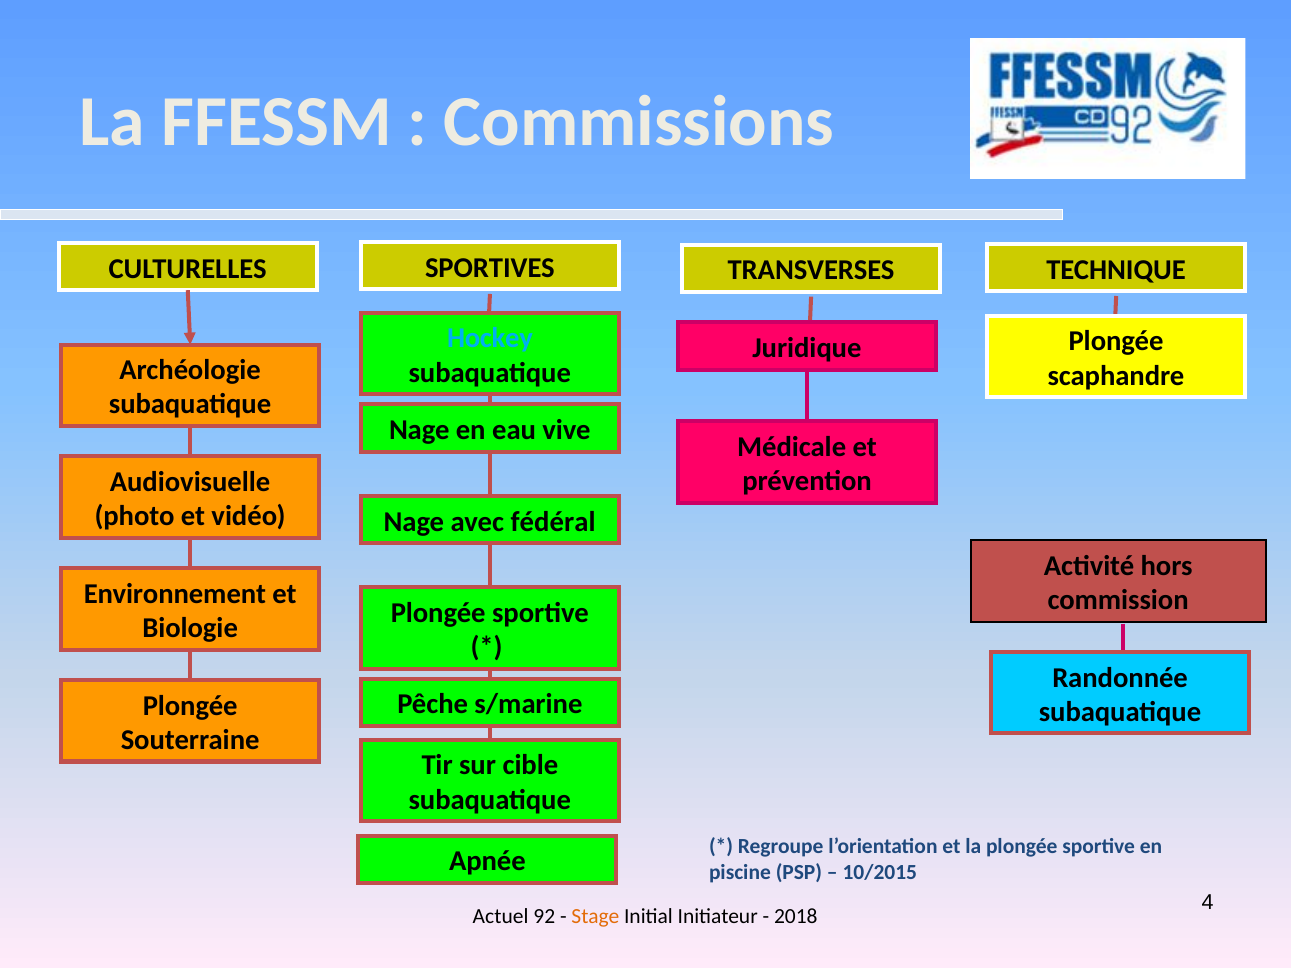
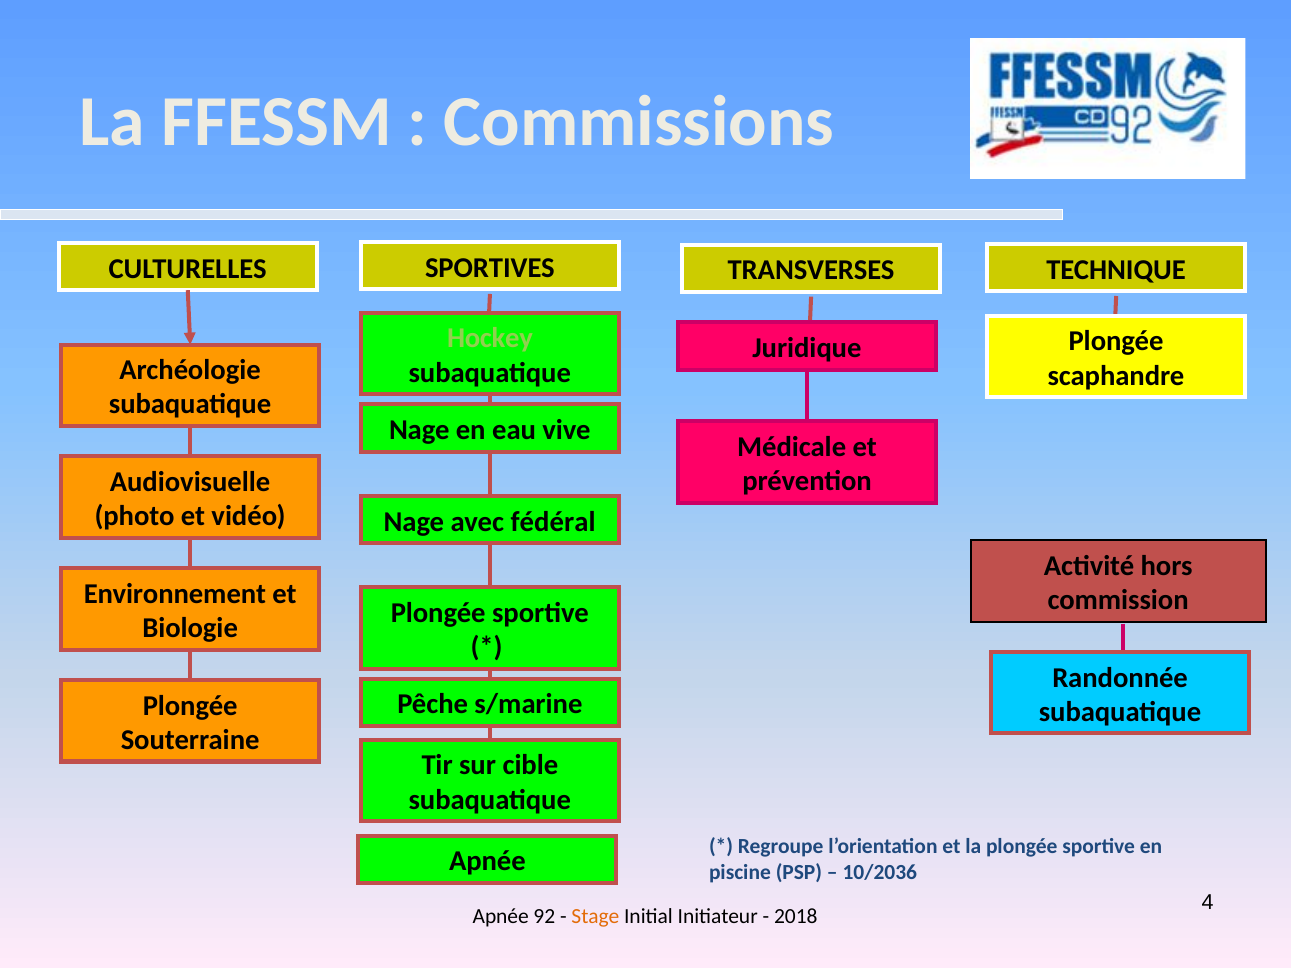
Hockey colour: light blue -> light green
10/2015: 10/2015 -> 10/2036
Actuel at (501, 917): Actuel -> Apnée
